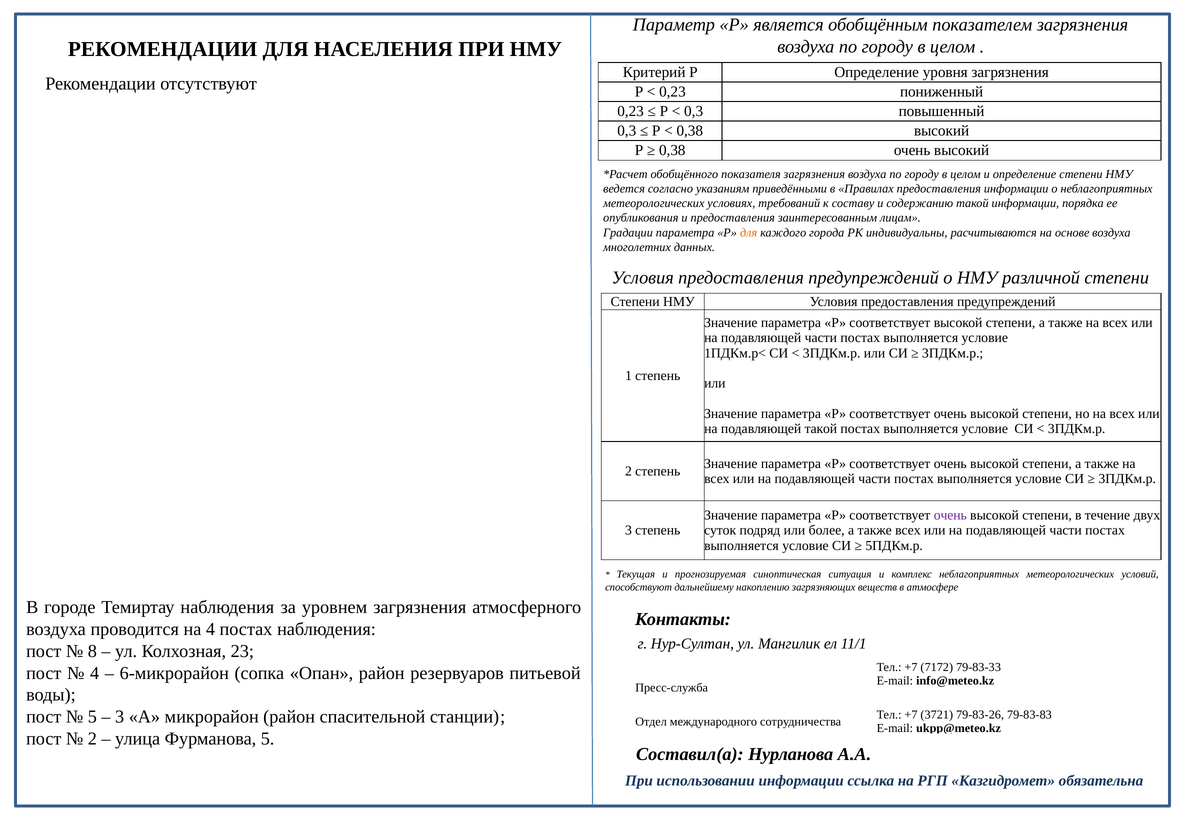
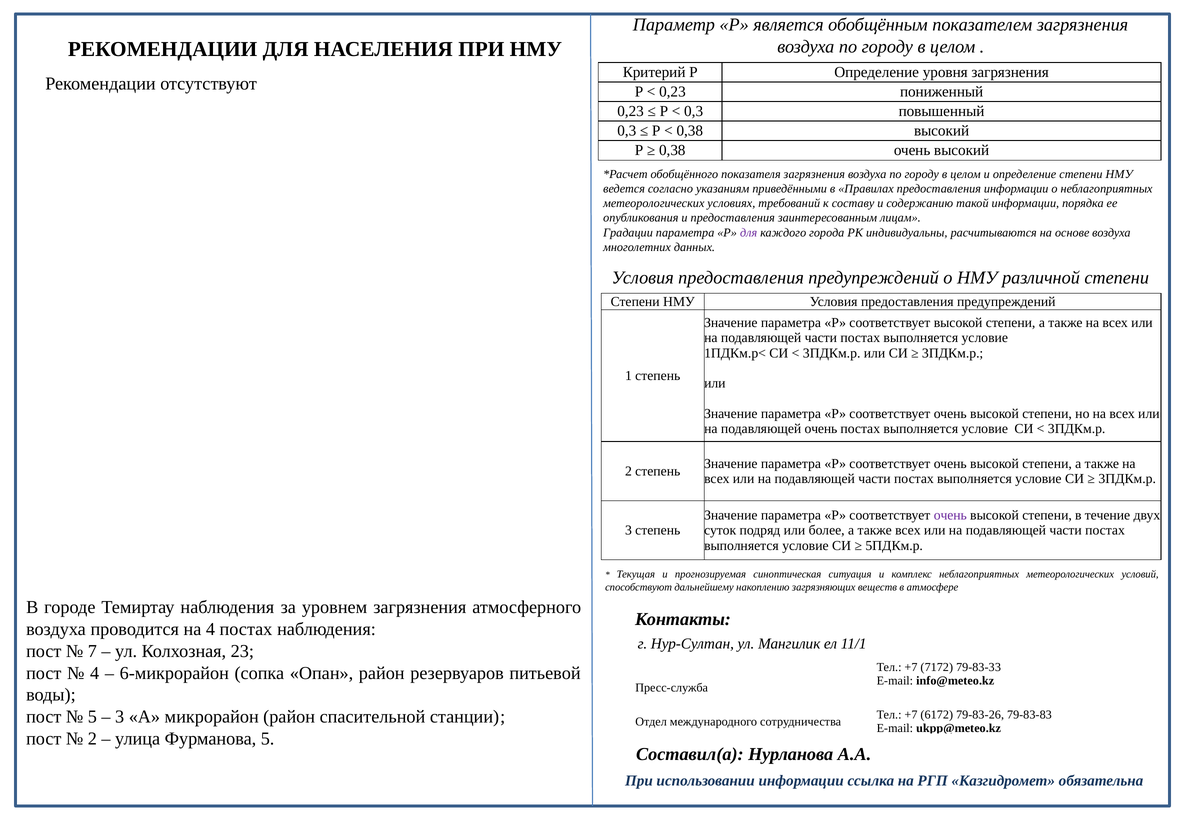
для at (749, 233) colour: orange -> purple
подавляющей такой: такой -> очень
8: 8 -> 7
3721: 3721 -> 6172
